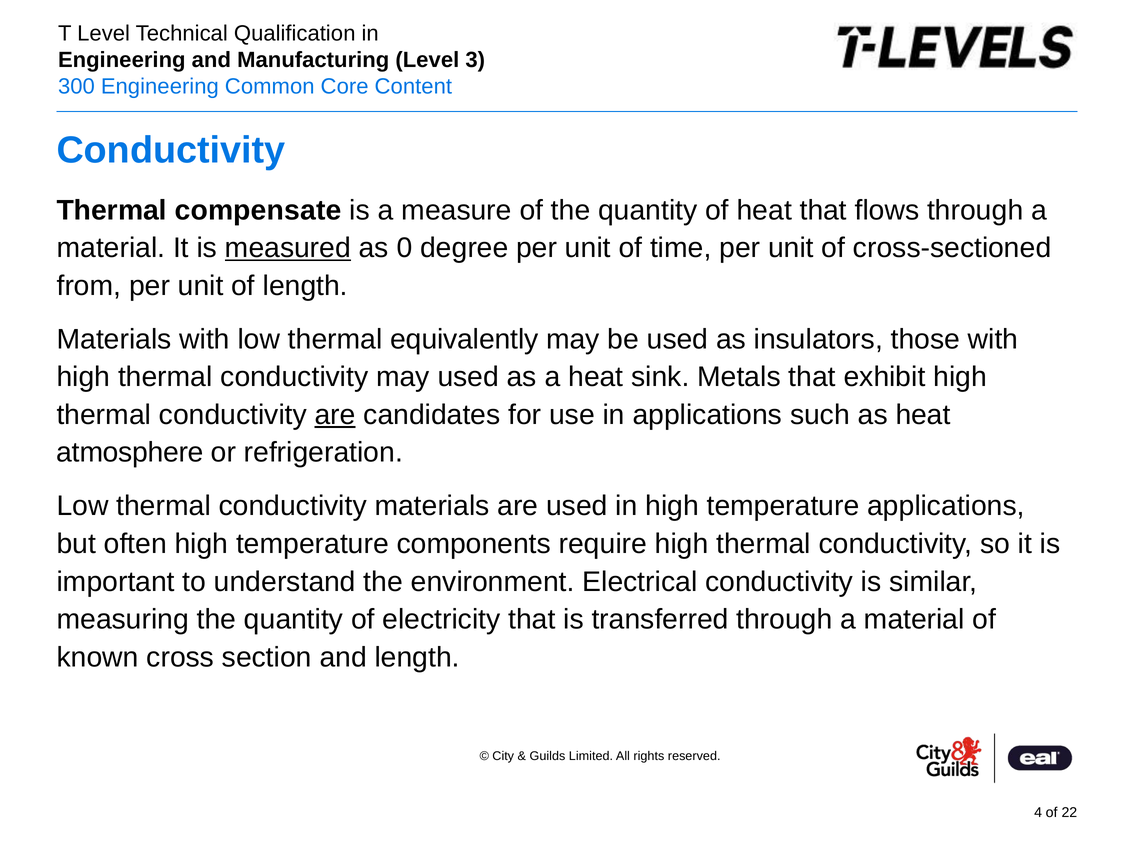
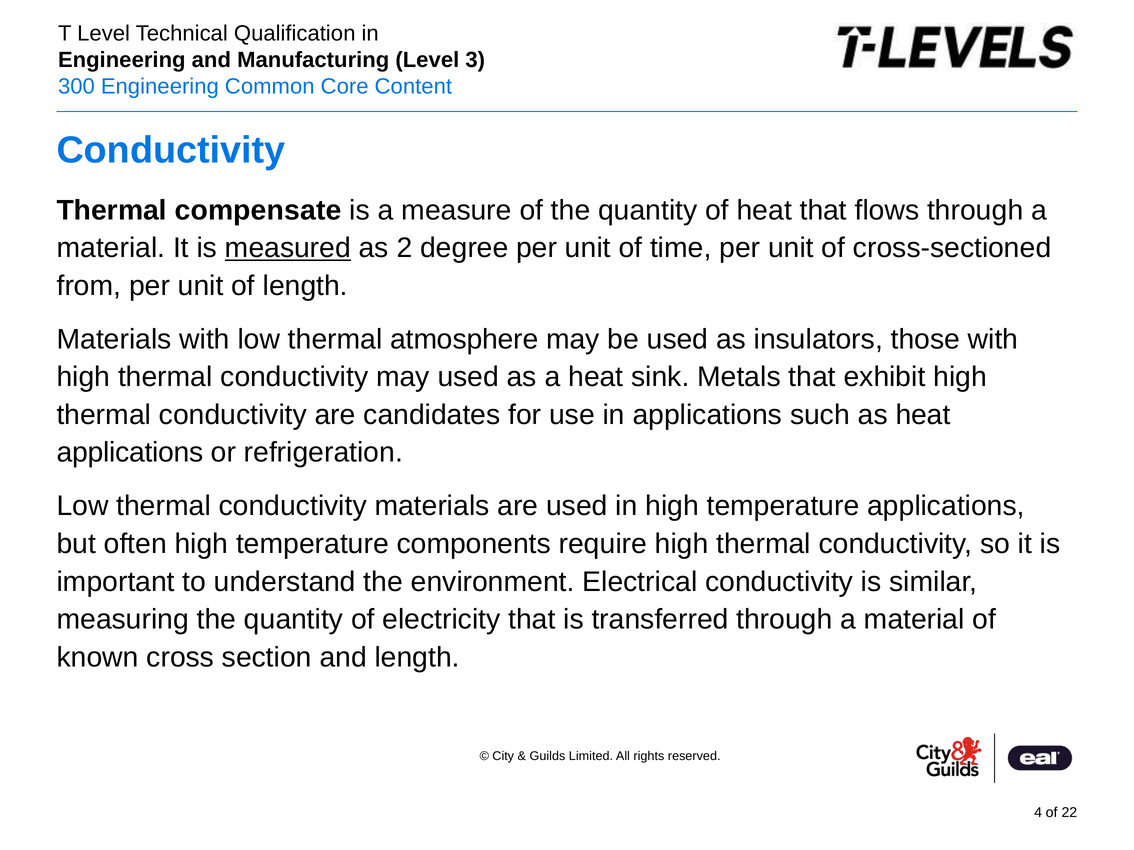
0: 0 -> 2
equivalently: equivalently -> atmosphere
are at (335, 415) underline: present -> none
atmosphere at (130, 453): atmosphere -> applications
